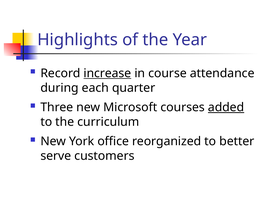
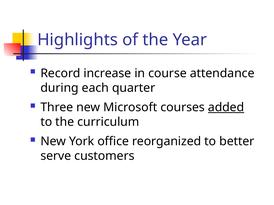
increase underline: present -> none
